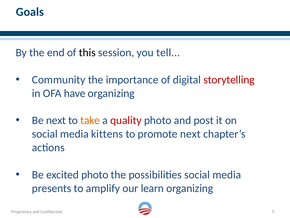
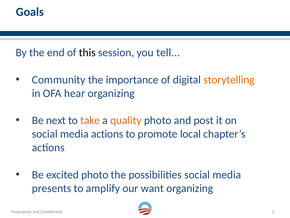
storytelling colour: red -> orange
have: have -> hear
quality colour: red -> orange
media kittens: kittens -> actions
promote next: next -> local
learn: learn -> want
